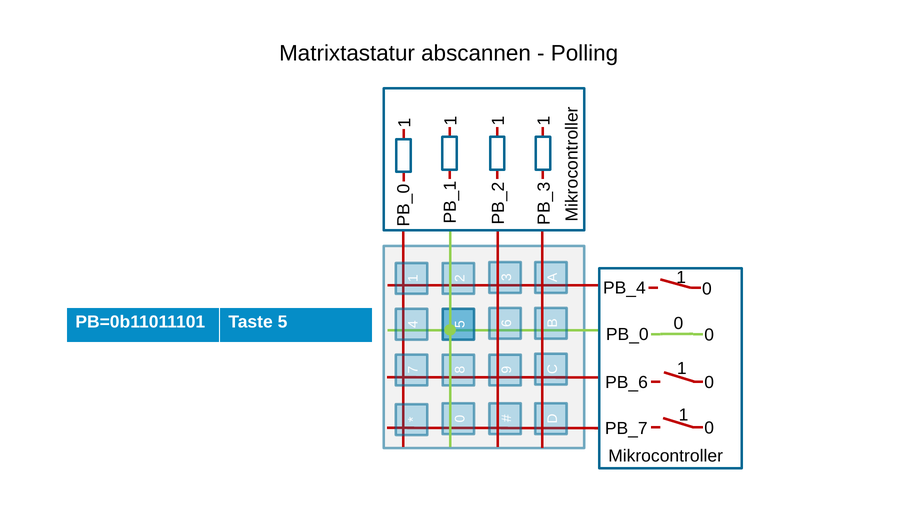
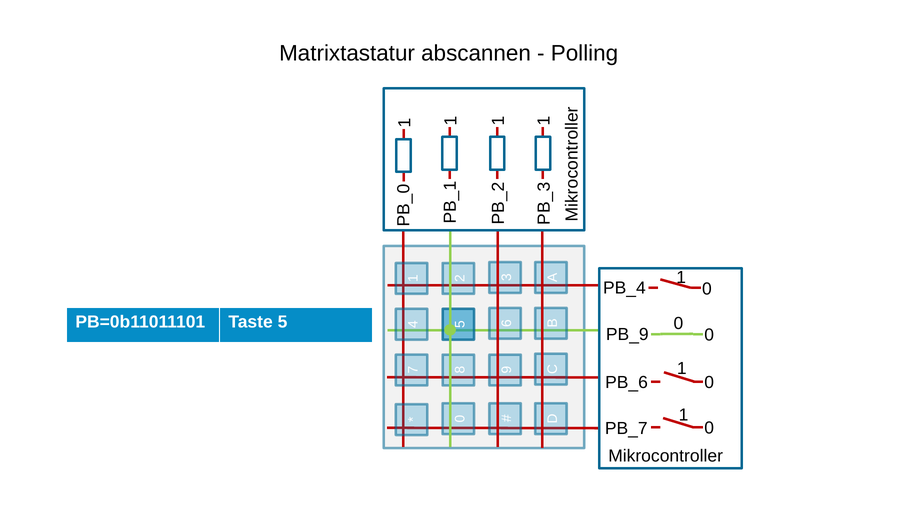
PB_0: PB_0 -> PB_9
